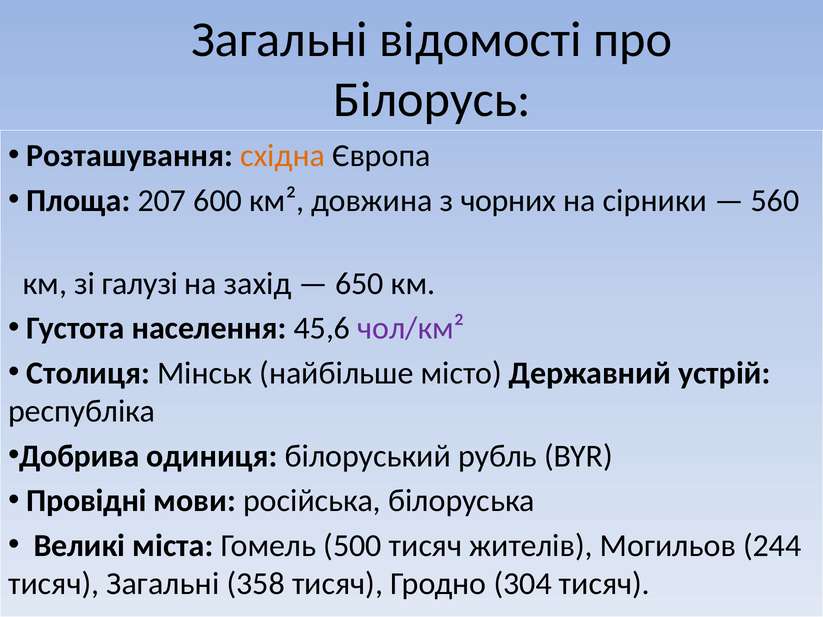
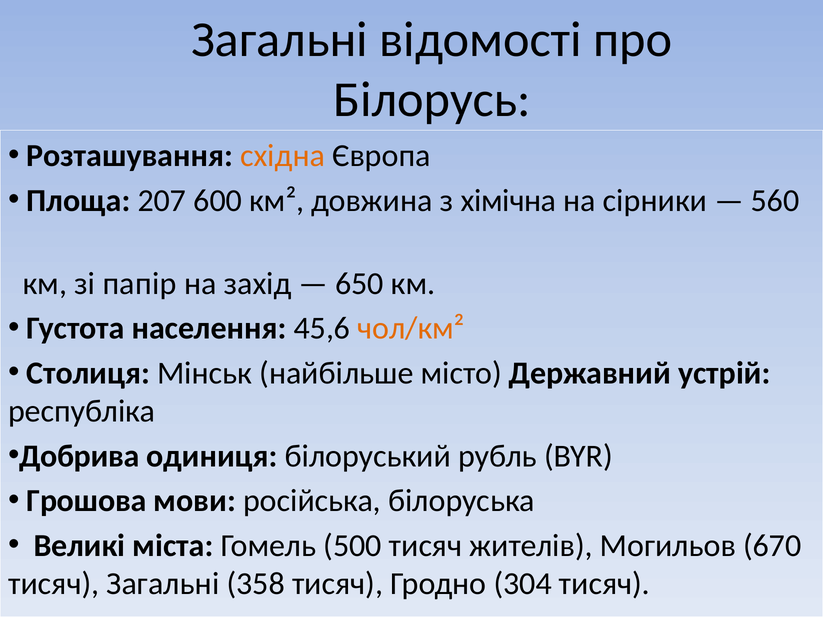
чорних: чорних -> хімічна
галузі: галузі -> папір
чол/км² colour: purple -> orange
Провідні: Провідні -> Грошова
244: 244 -> 670
